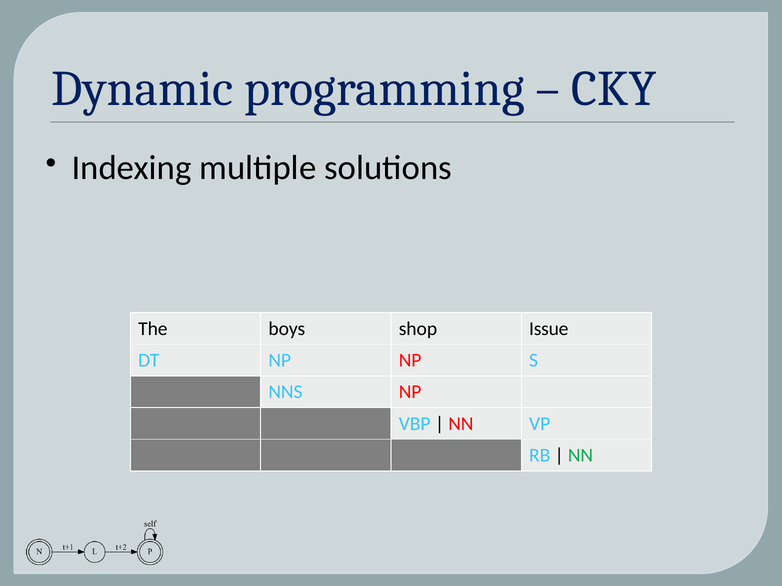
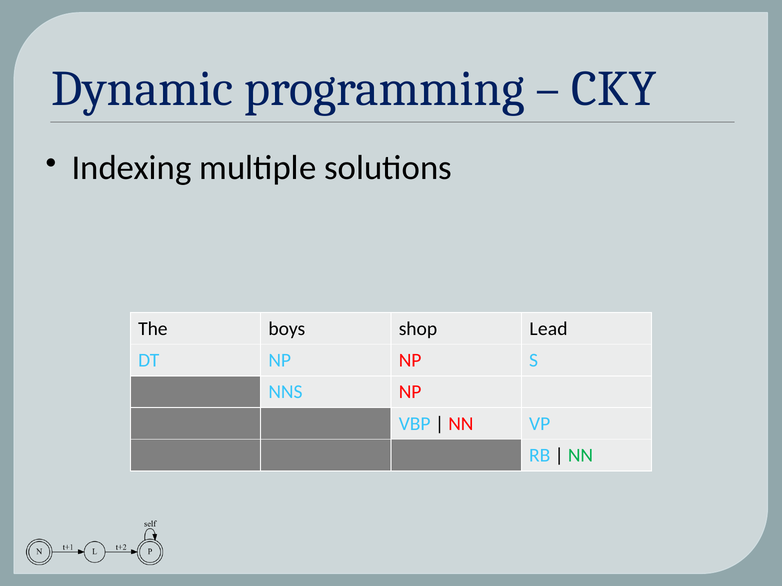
Issue: Issue -> Lead
